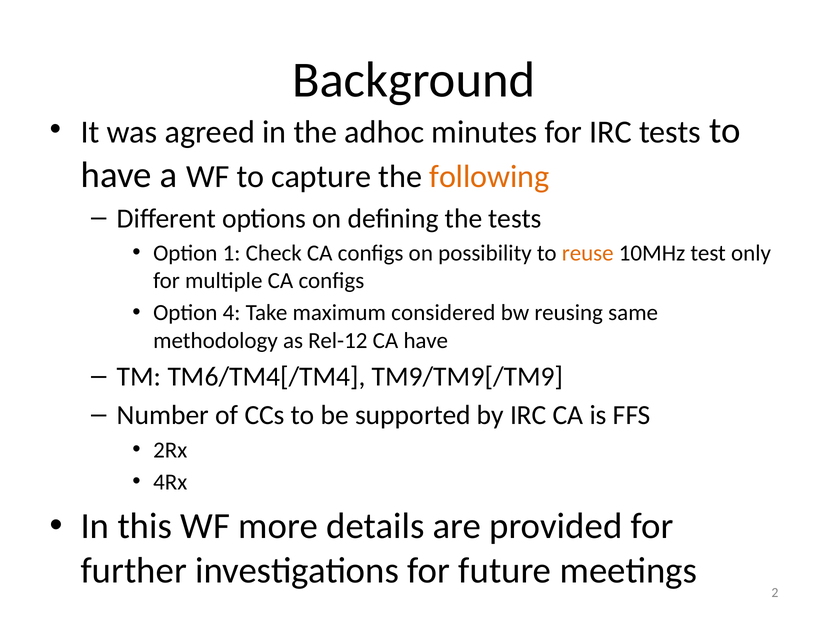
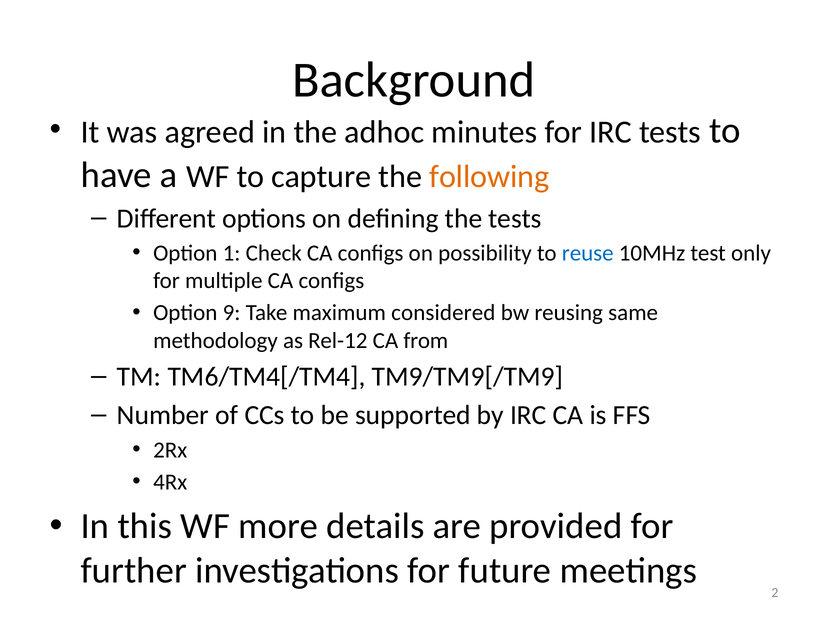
reuse colour: orange -> blue
4: 4 -> 9
CA have: have -> from
